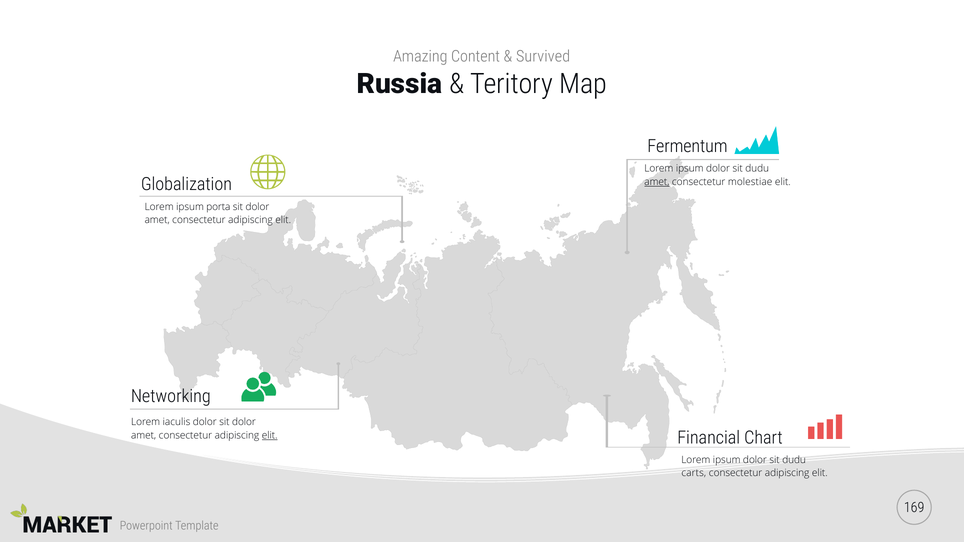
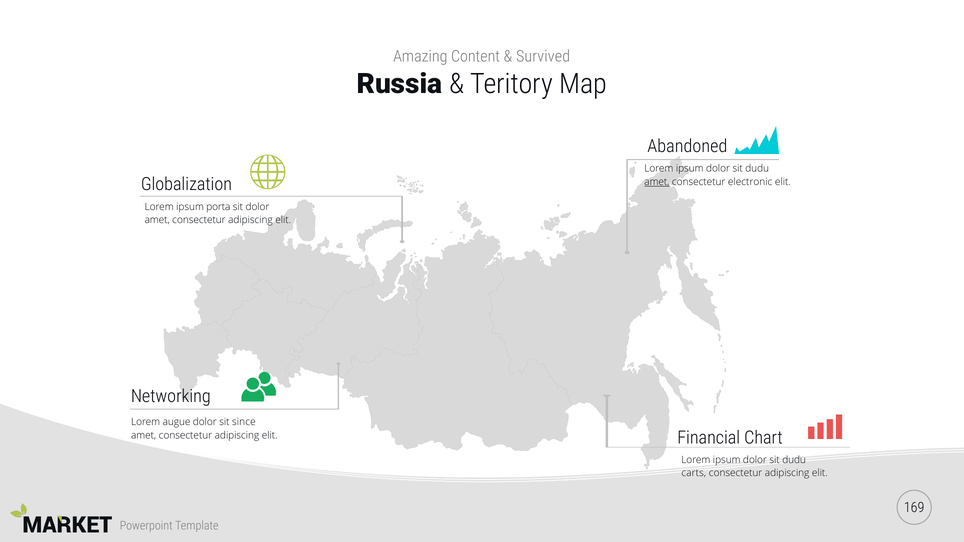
Fermentum: Fermentum -> Abandoned
molestiae: molestiae -> electronic
iaculis: iaculis -> augue
dolor sit dolor: dolor -> since
elit at (270, 436) underline: present -> none
